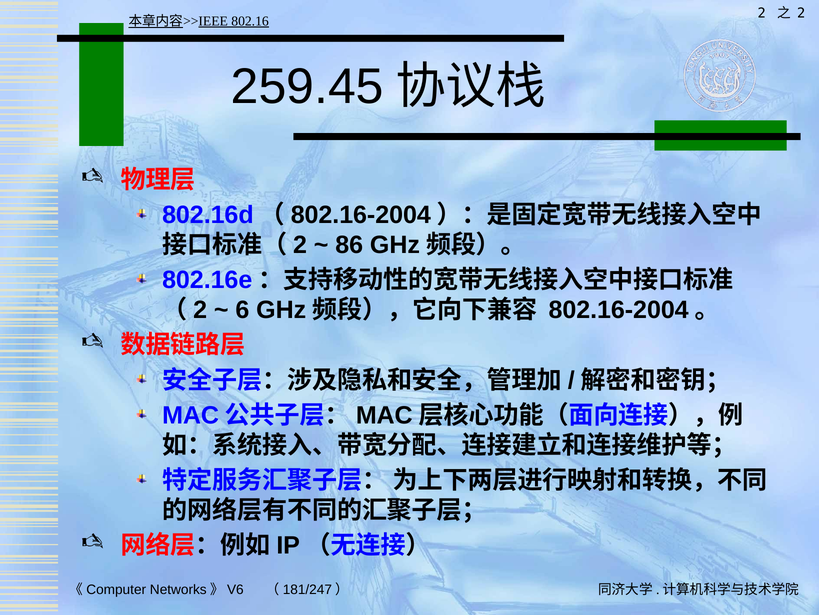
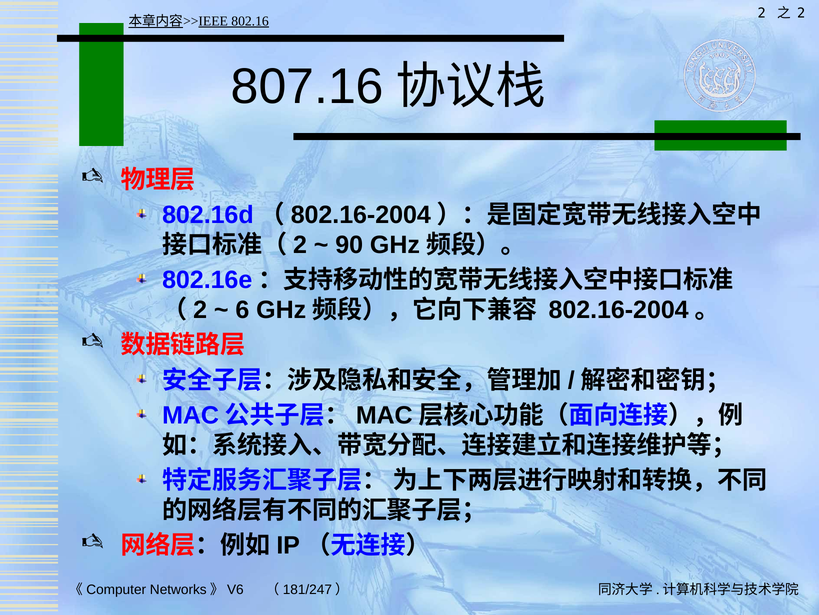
259.45: 259.45 -> 807.16
86: 86 -> 90
